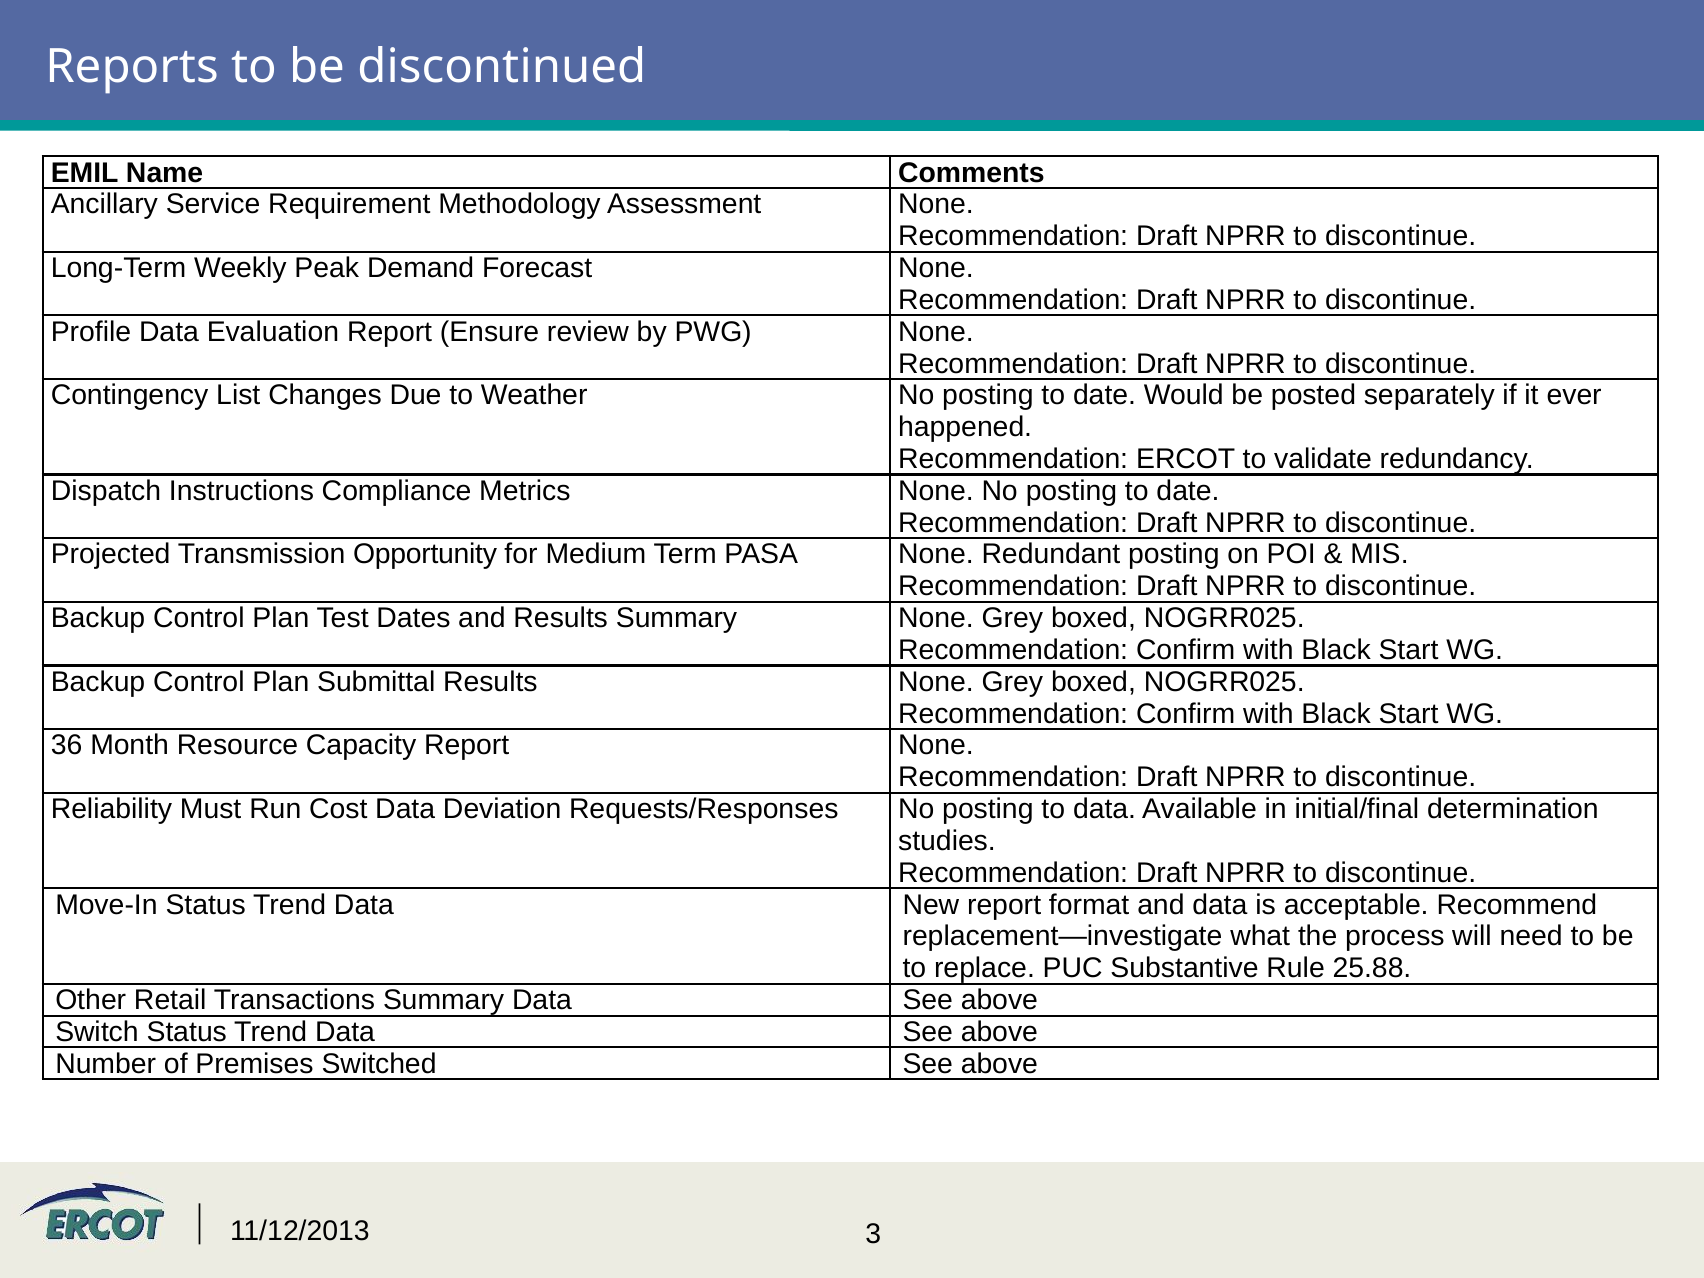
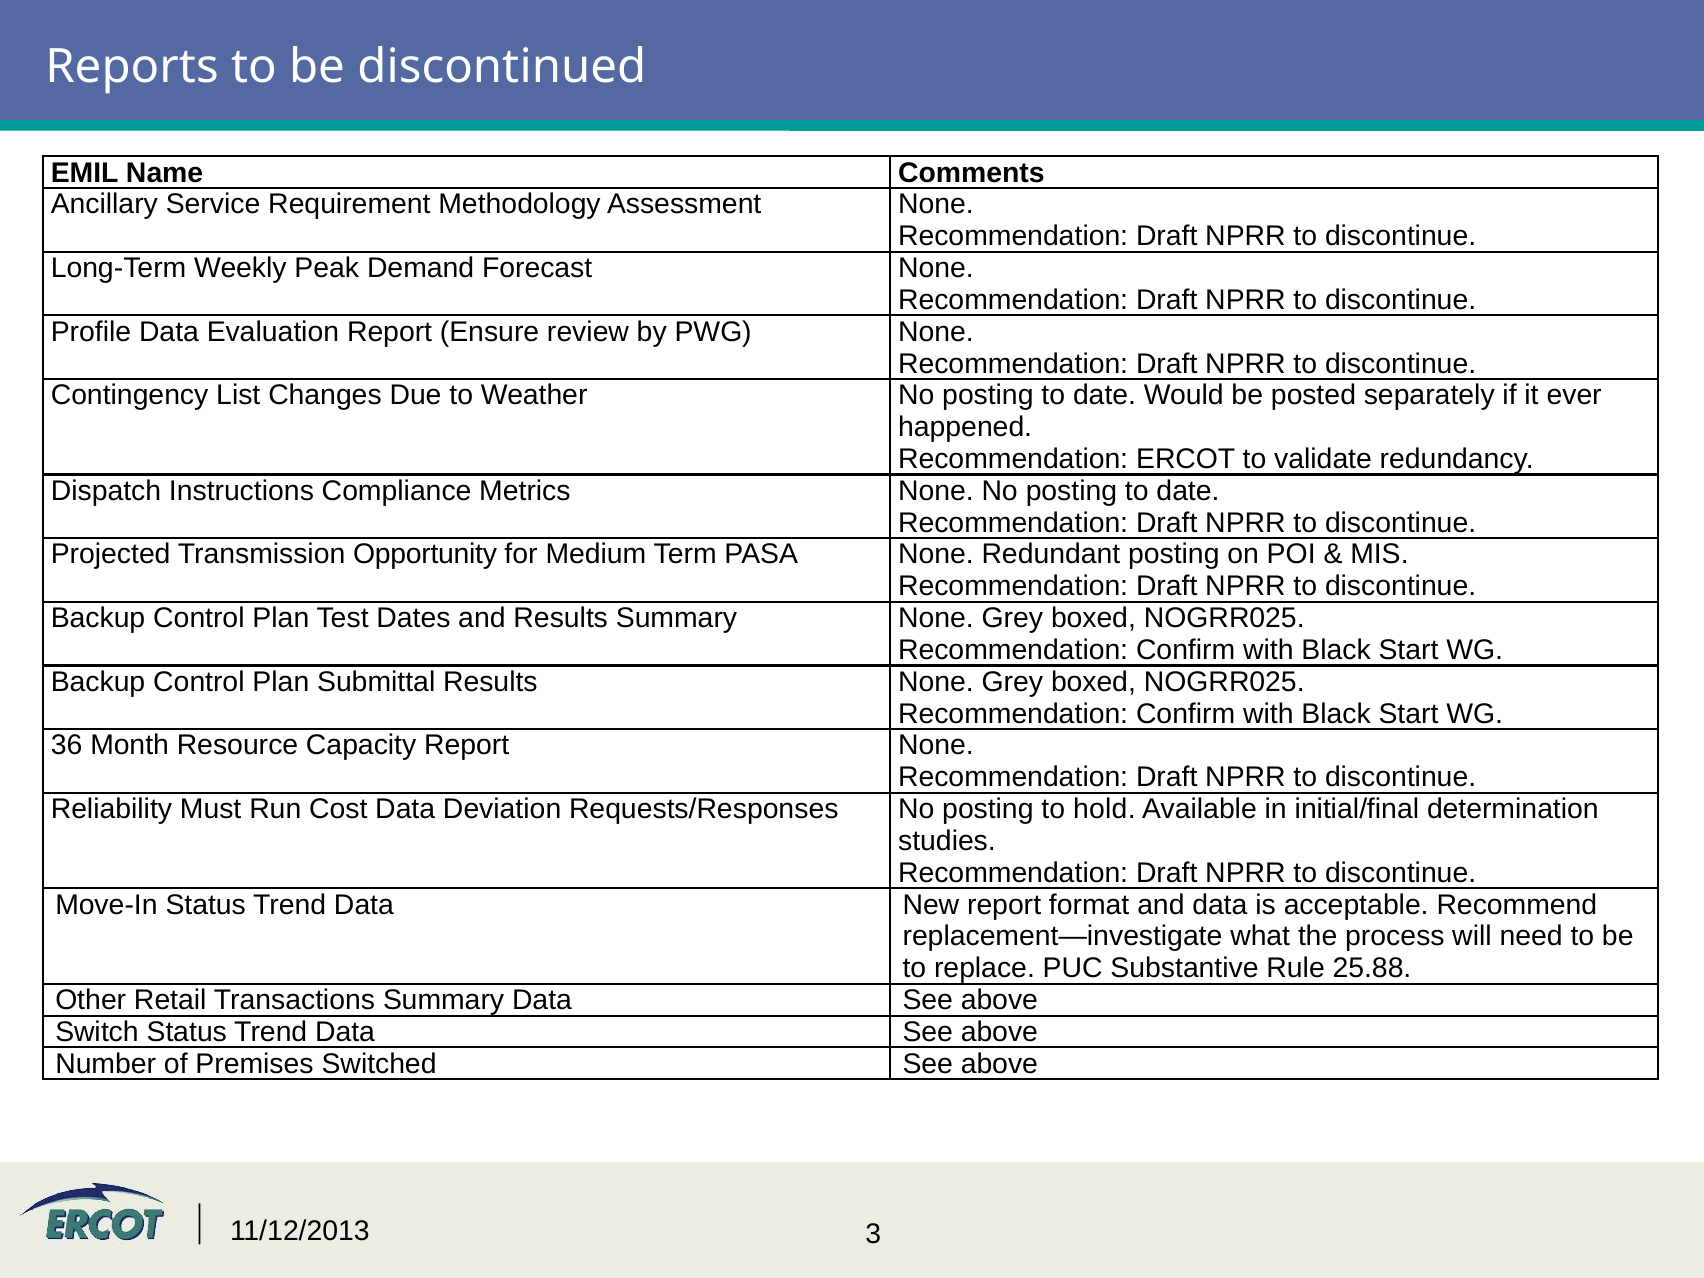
to data: data -> hold
